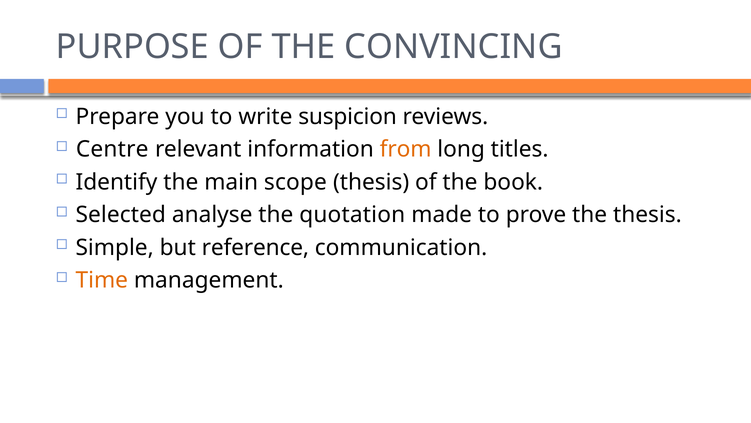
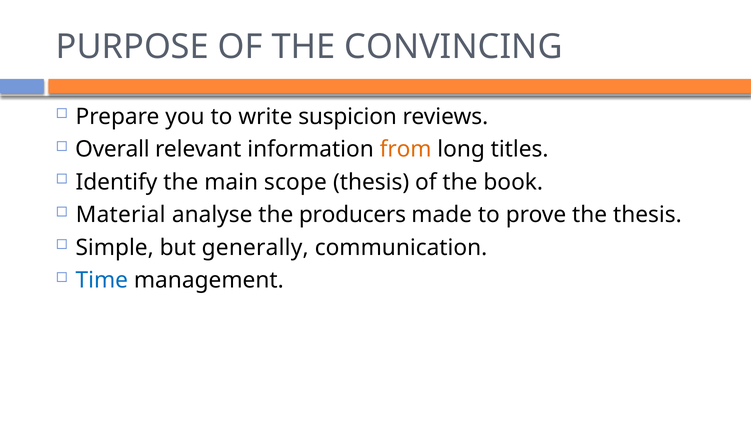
Centre: Centre -> Overall
Selected: Selected -> Material
quotation: quotation -> producers
reference: reference -> generally
Time colour: orange -> blue
